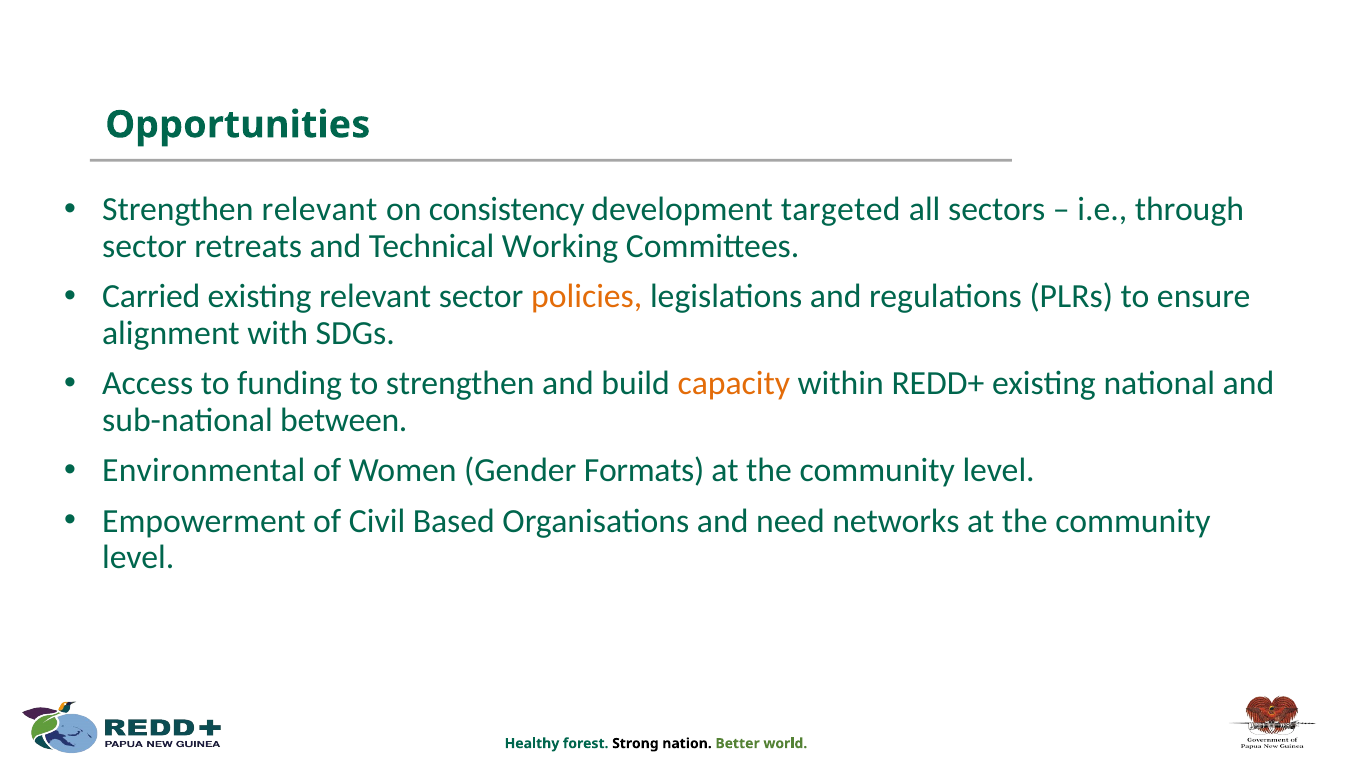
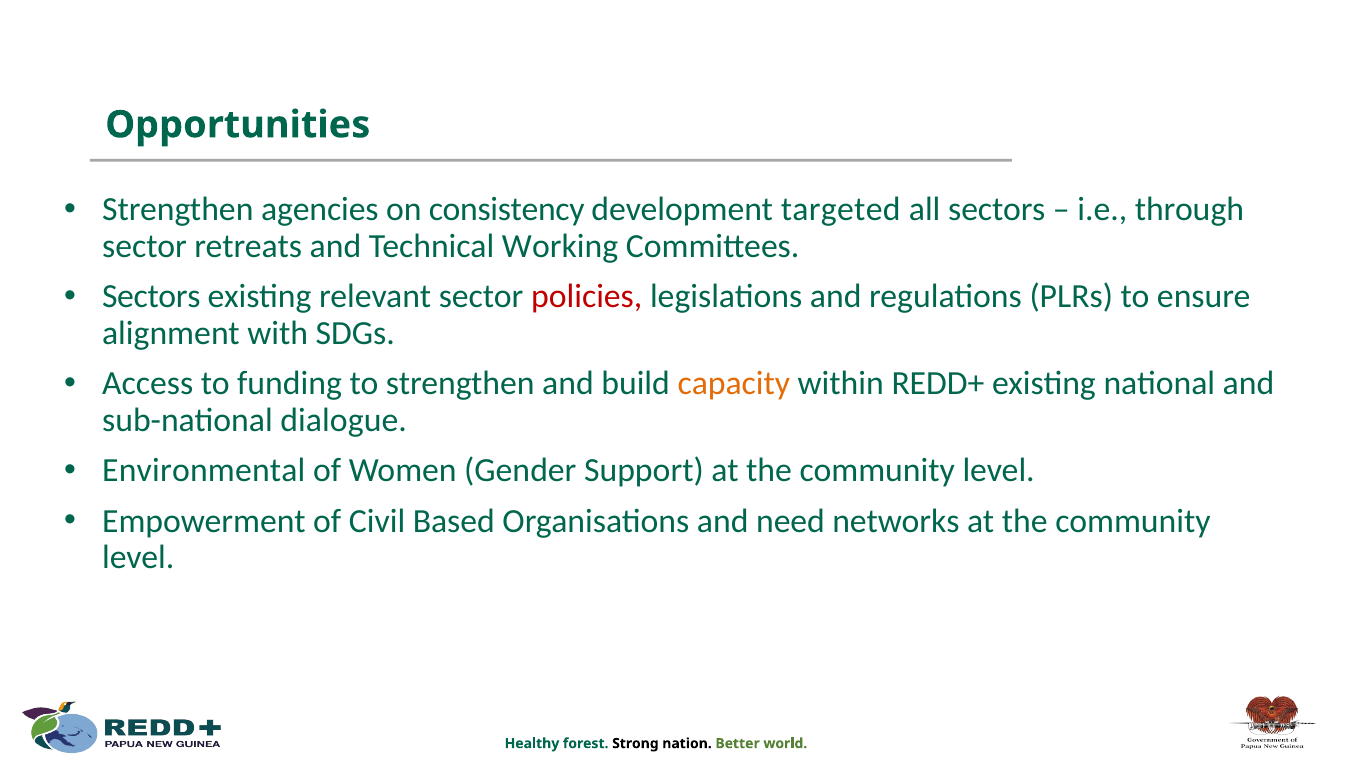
Strengthen relevant: relevant -> agencies
Carried at (151, 297): Carried -> Sectors
policies colour: orange -> red
between: between -> dialogue
Formats: Formats -> Support
